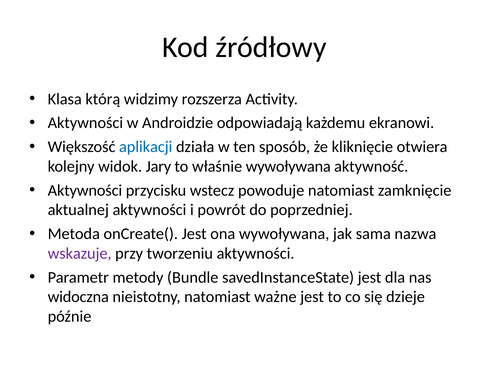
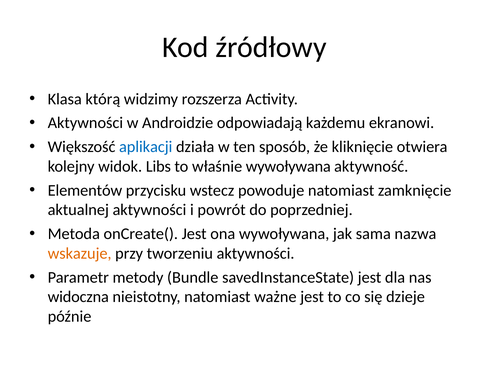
Jary: Jary -> Libs
Aktywności at (85, 190): Aktywności -> Elementów
wskazuje colour: purple -> orange
